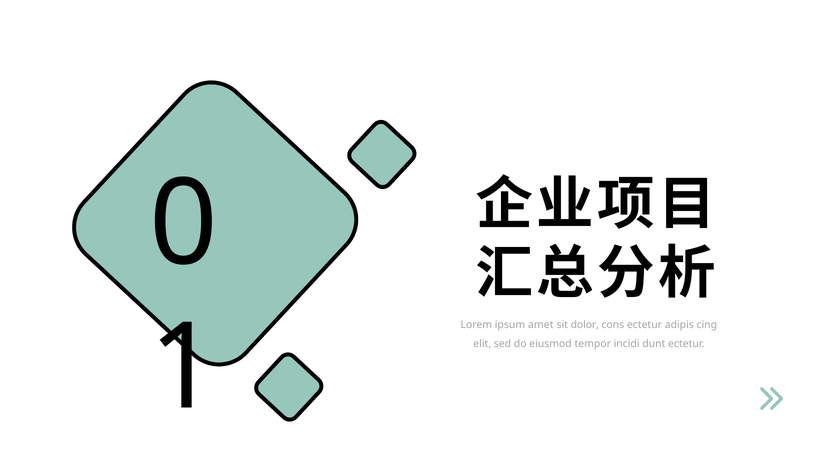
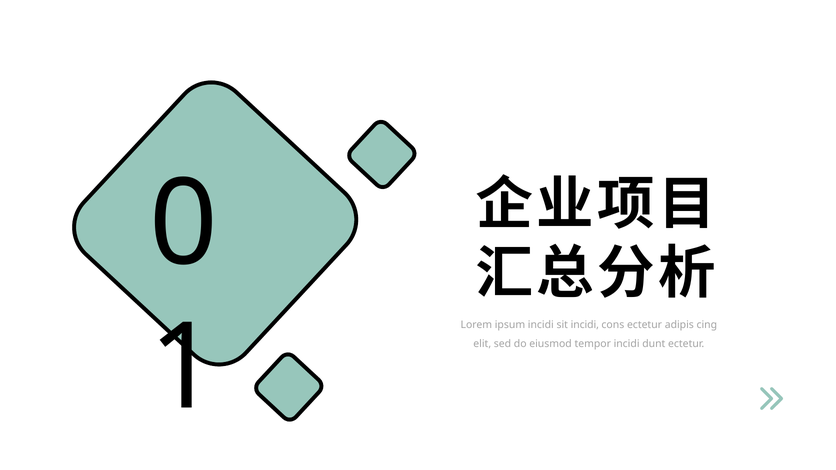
ipsum amet: amet -> incidi
sit dolor: dolor -> incidi
